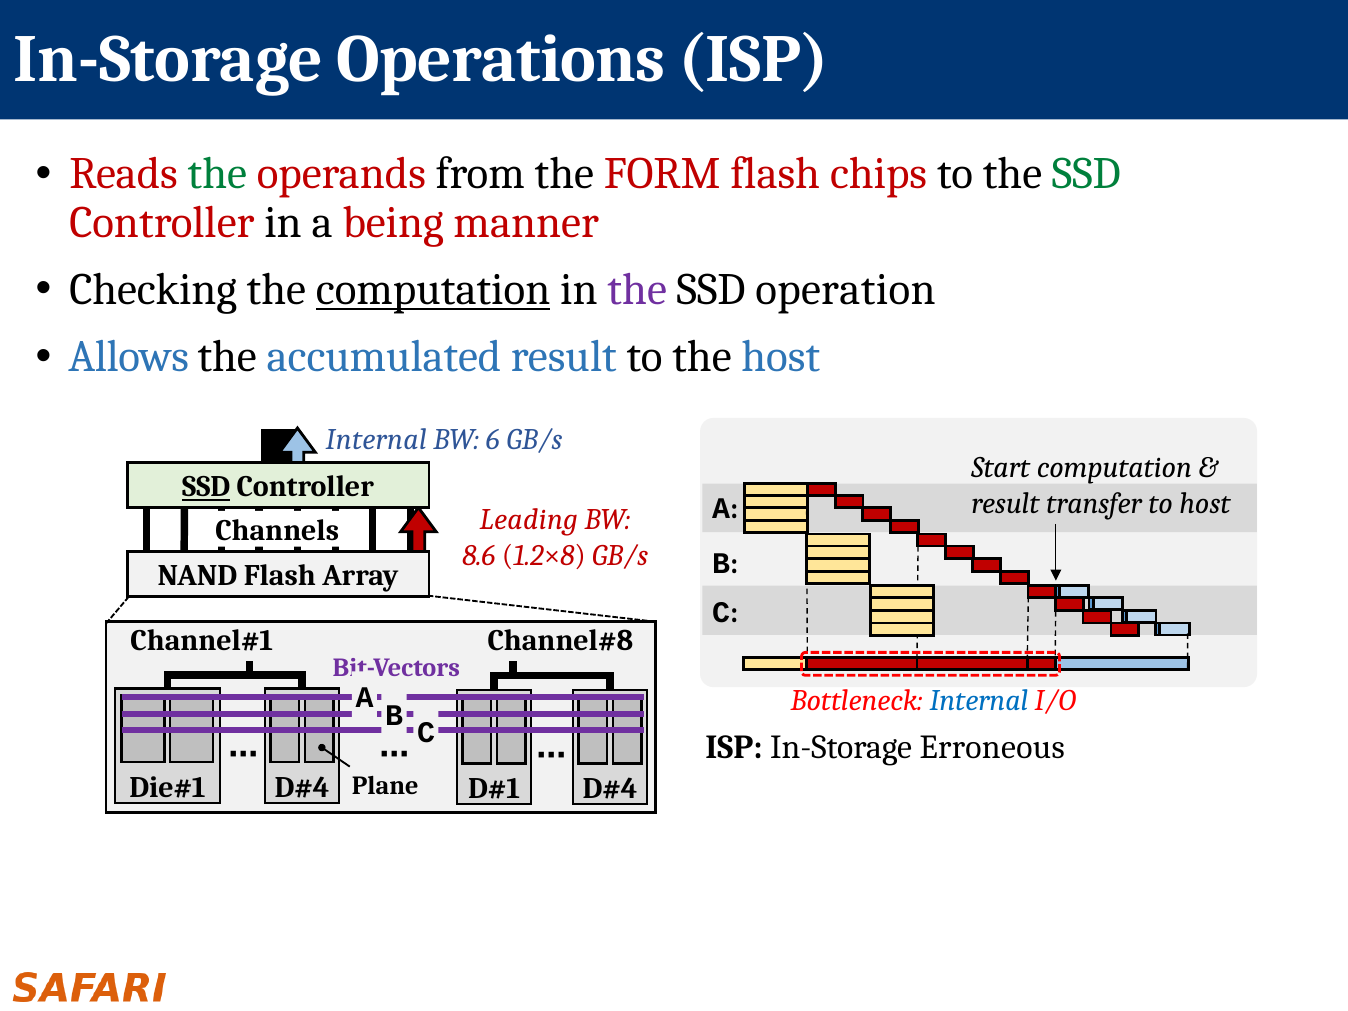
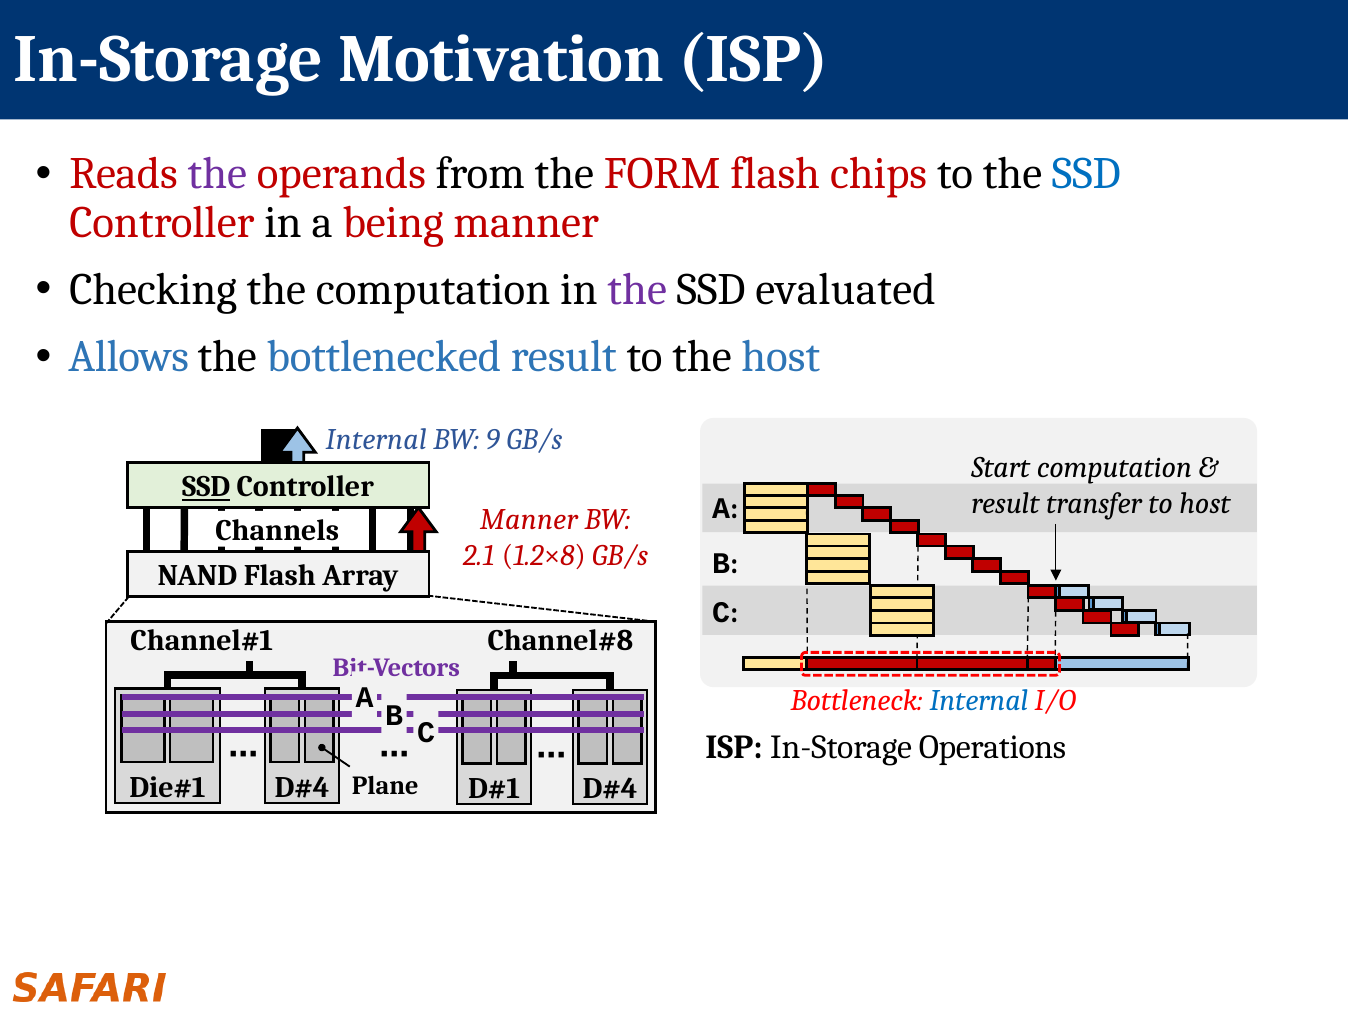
Operations: Operations -> Motivation
the at (217, 174) colour: green -> purple
SSD at (1086, 174) colour: green -> blue
computation at (433, 290) underline: present -> none
operation: operation -> evaluated
accumulated: accumulated -> bottlenecked
6: 6 -> 9
Channels Leading: Leading -> Manner
8.6: 8.6 -> 2.1
Erroneous: Erroneous -> Operations
